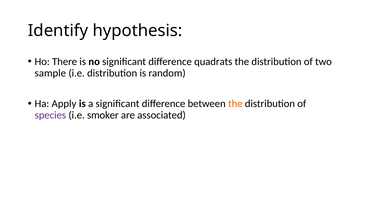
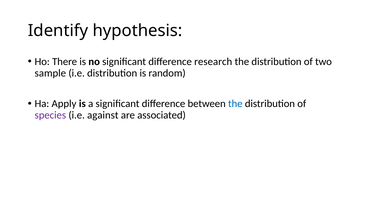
quadrats: quadrats -> research
the at (235, 104) colour: orange -> blue
smoker: smoker -> against
